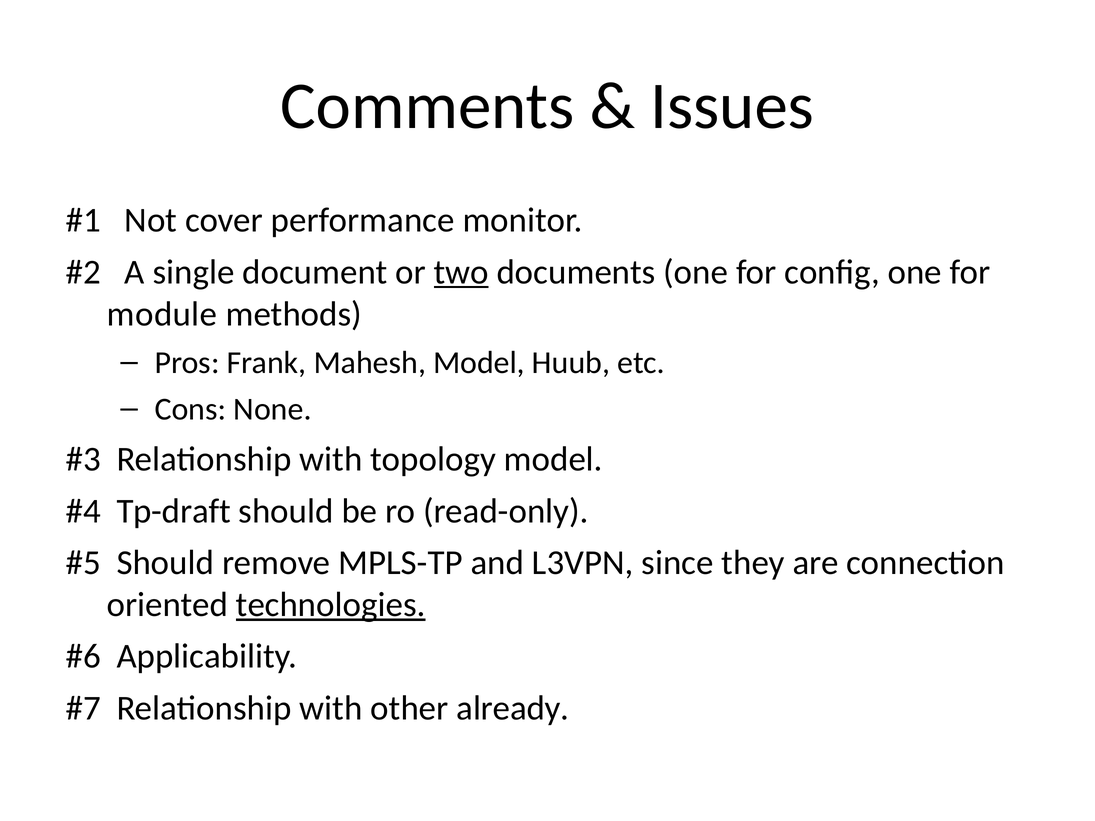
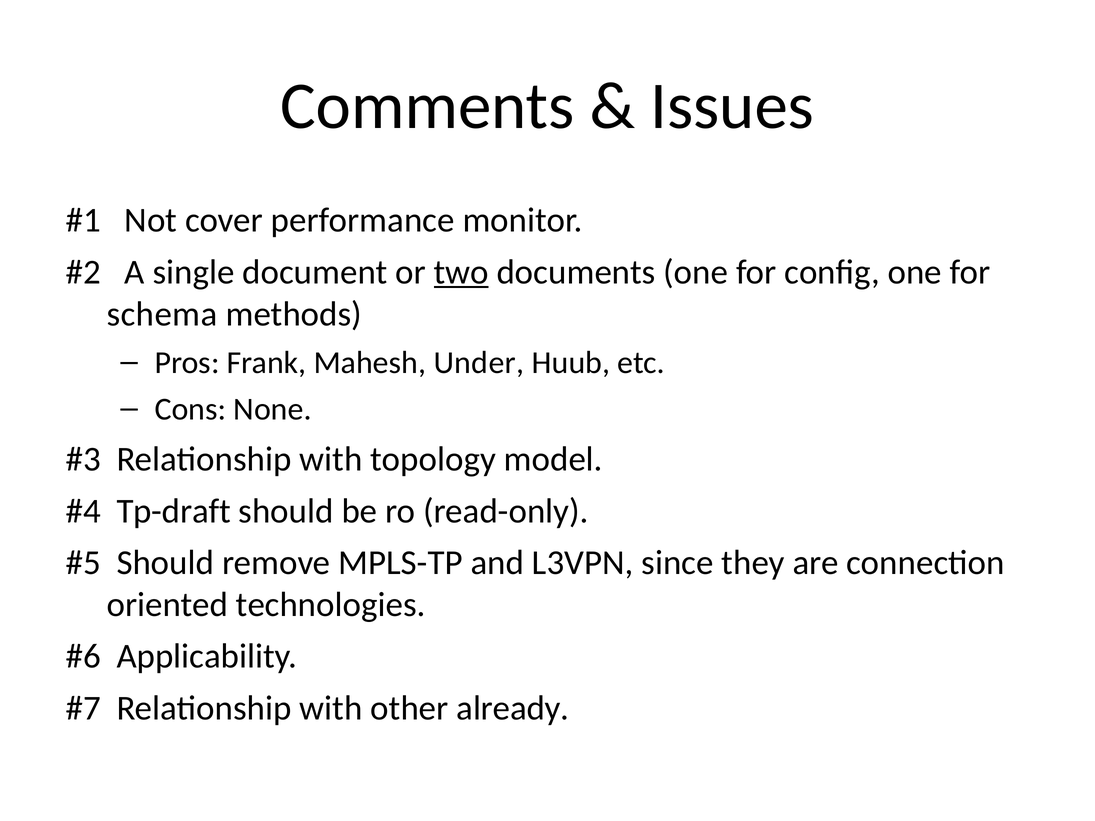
module: module -> schema
Mahesh Model: Model -> Under
technologies underline: present -> none
